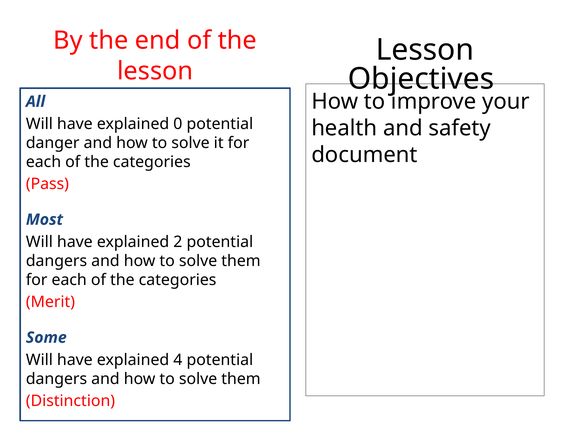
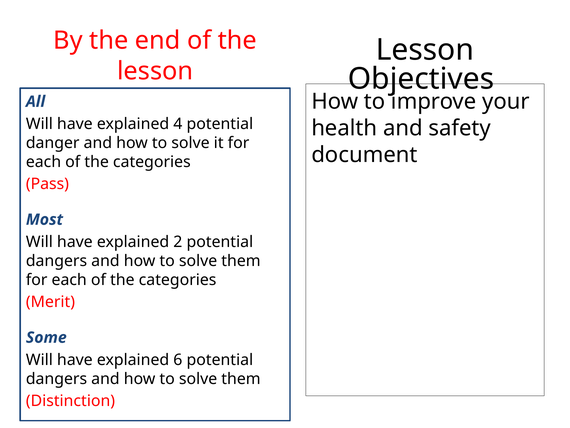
0: 0 -> 4
4: 4 -> 6
